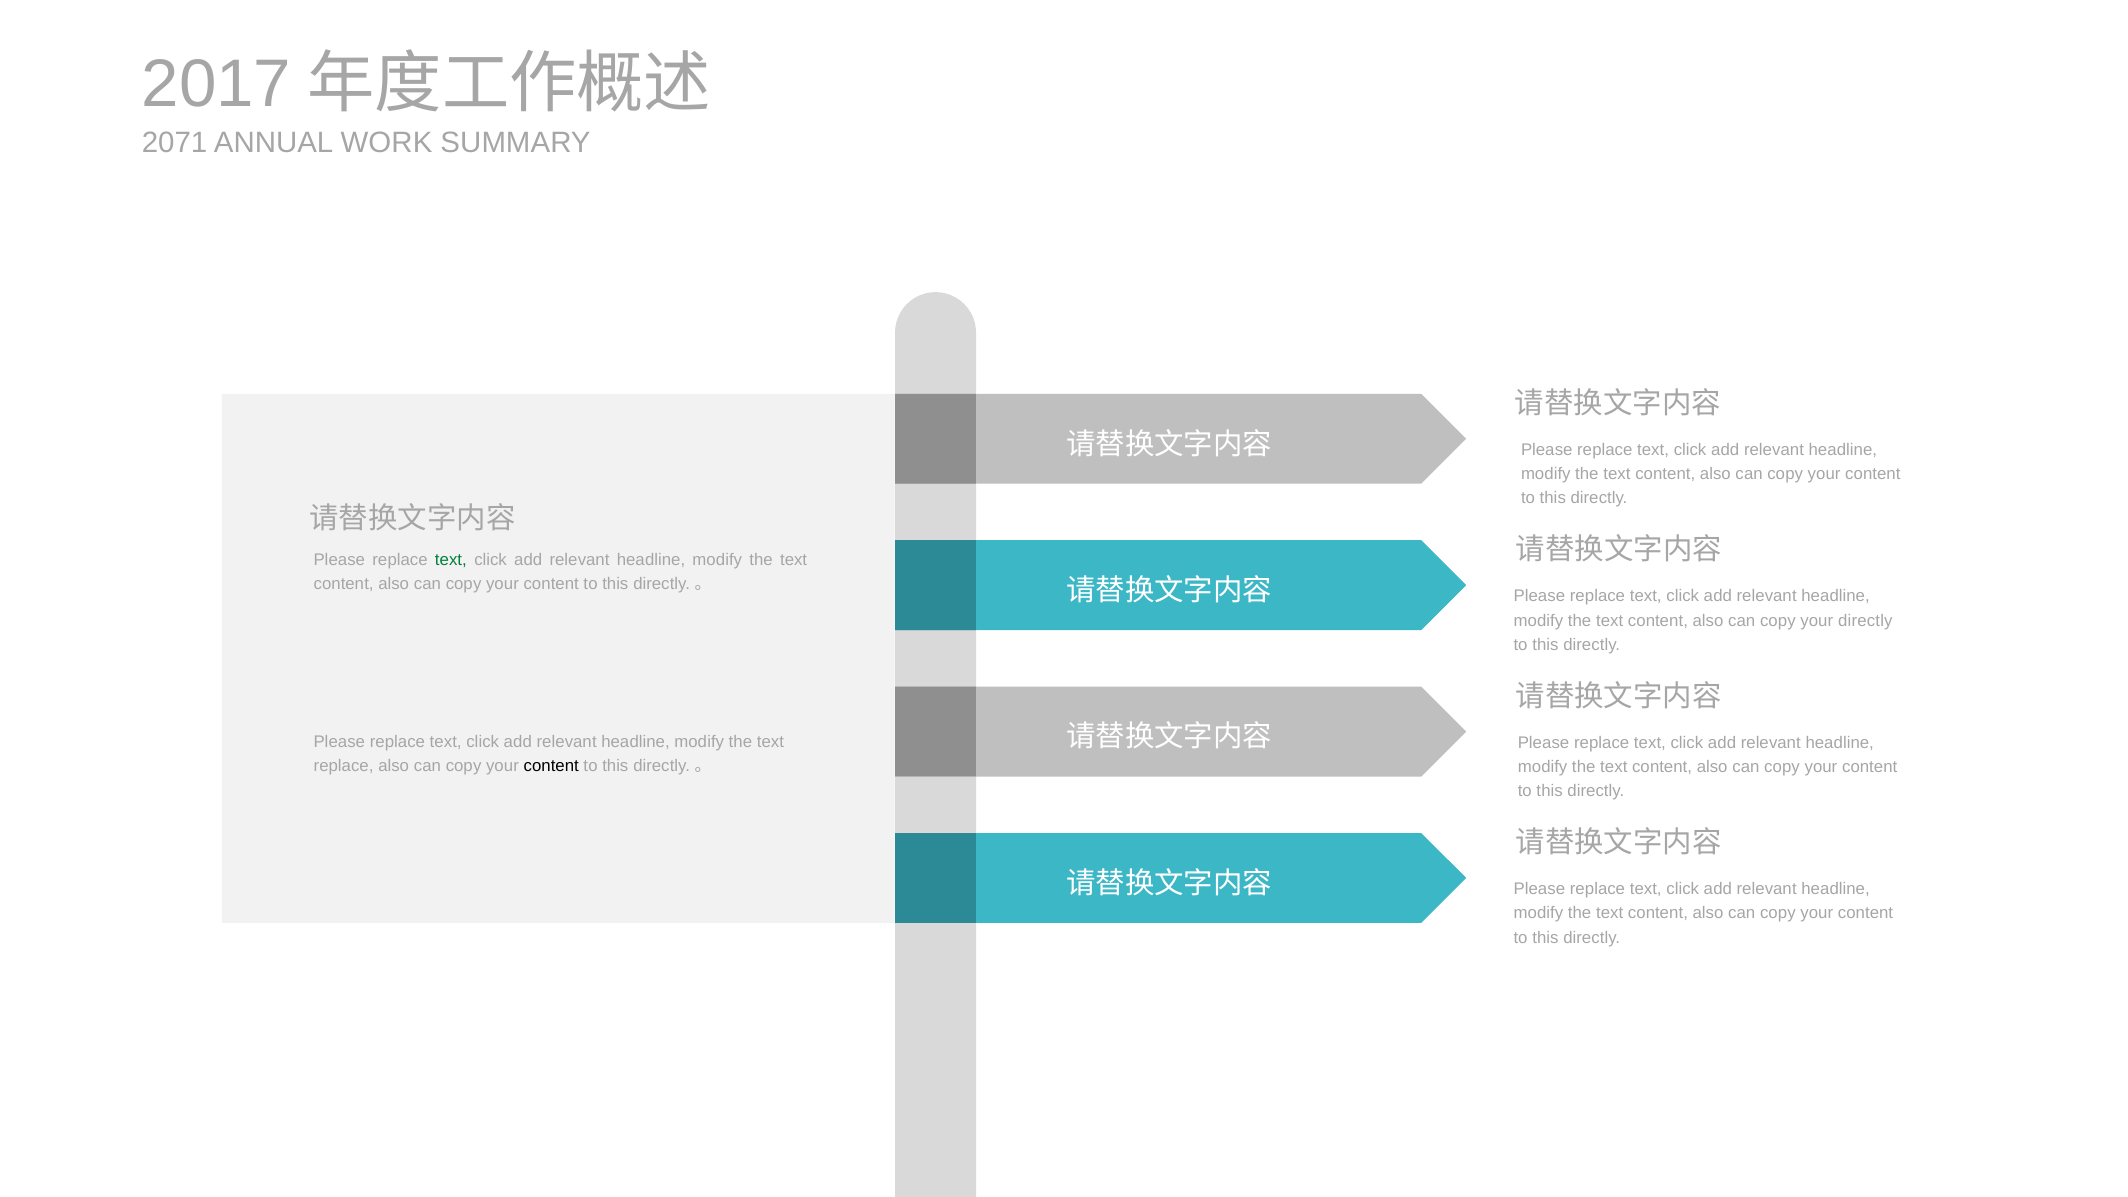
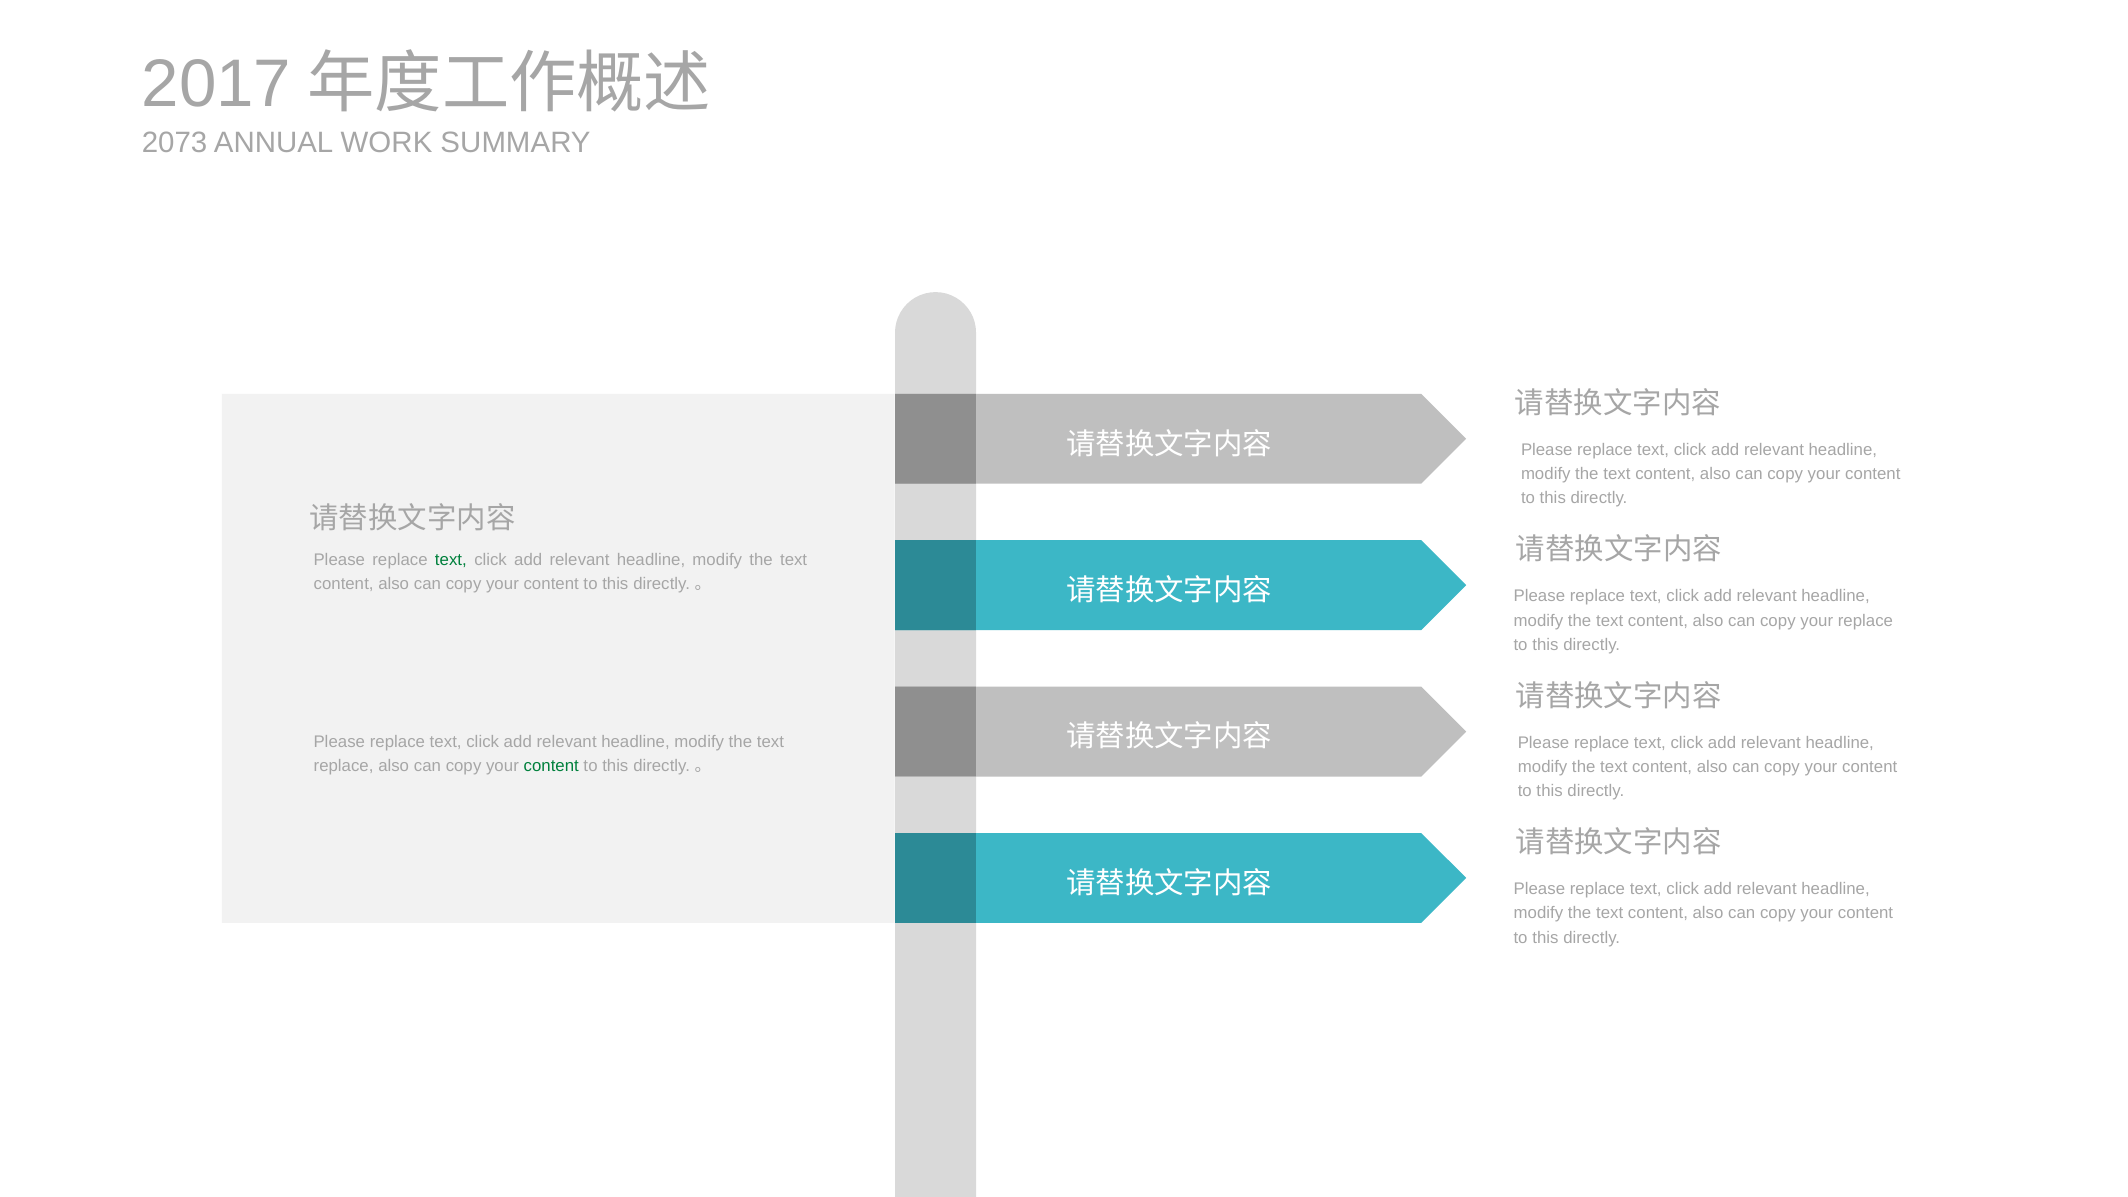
2071: 2071 -> 2073
your directly: directly -> replace
content at (551, 766) colour: black -> green
